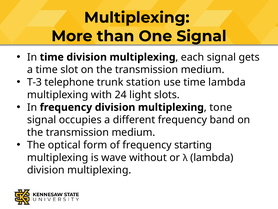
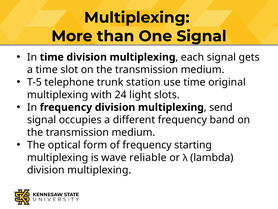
T-3: T-3 -> T-5
time lambda: lambda -> original
tone: tone -> send
without: without -> reliable
